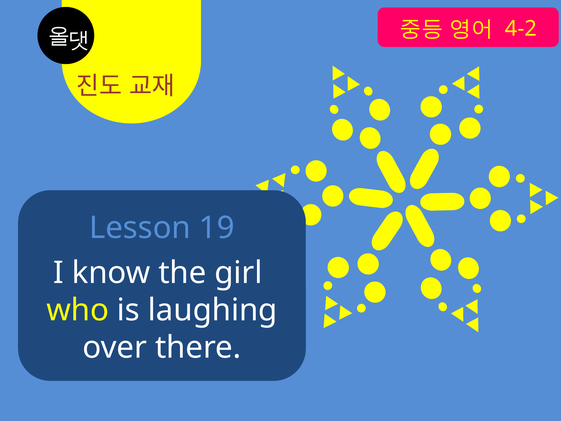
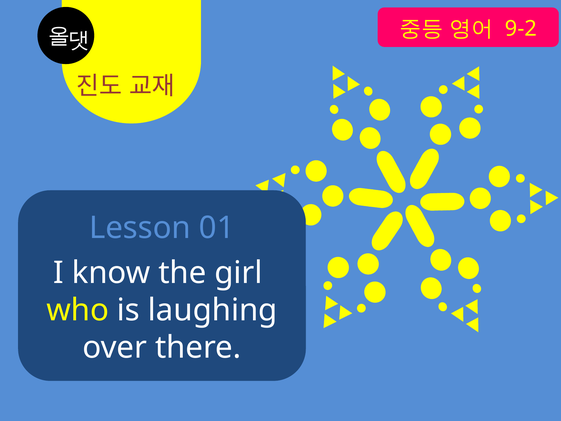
4-2: 4-2 -> 9-2
19: 19 -> 01
